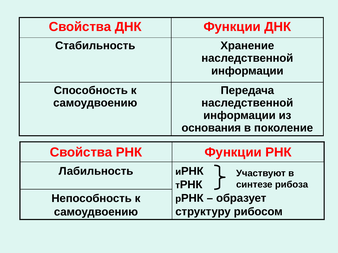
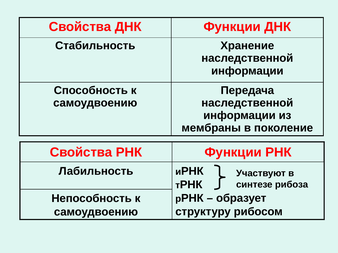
основания: основания -> мембраны
